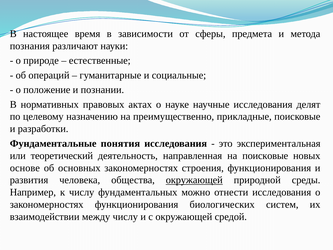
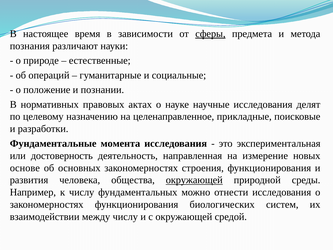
сферы underline: none -> present
преимущественно: преимущественно -> целенаправленное
понятия: понятия -> момента
теоретический: теоретический -> достоверность
на поисковые: поисковые -> измерение
